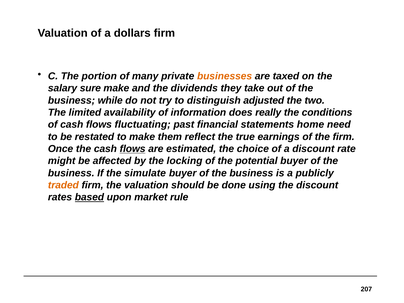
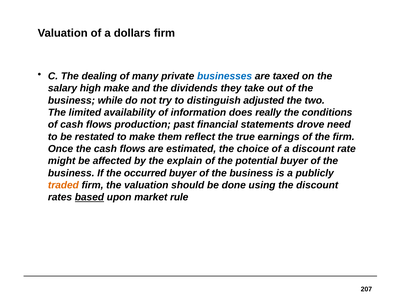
portion: portion -> dealing
businesses colour: orange -> blue
sure: sure -> high
fluctuating: fluctuating -> production
home: home -> drove
flows at (133, 149) underline: present -> none
locking: locking -> explain
simulate: simulate -> occurred
